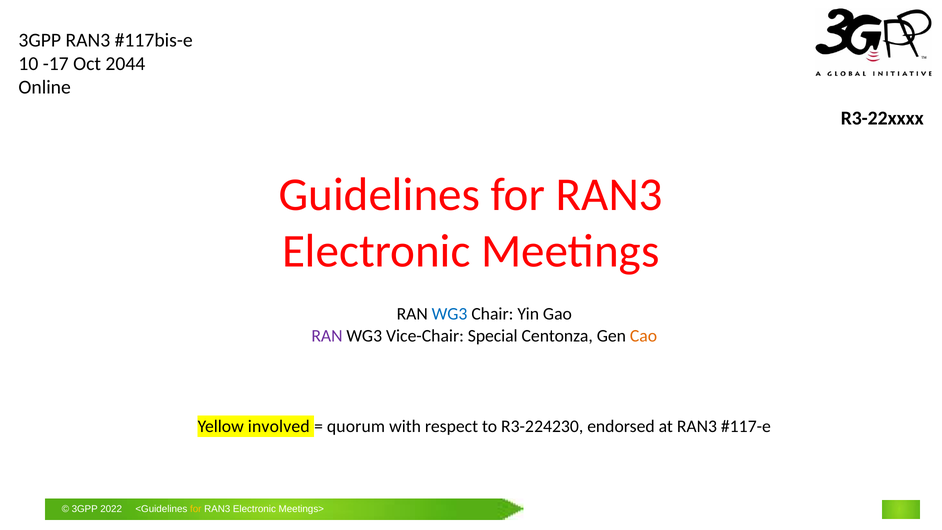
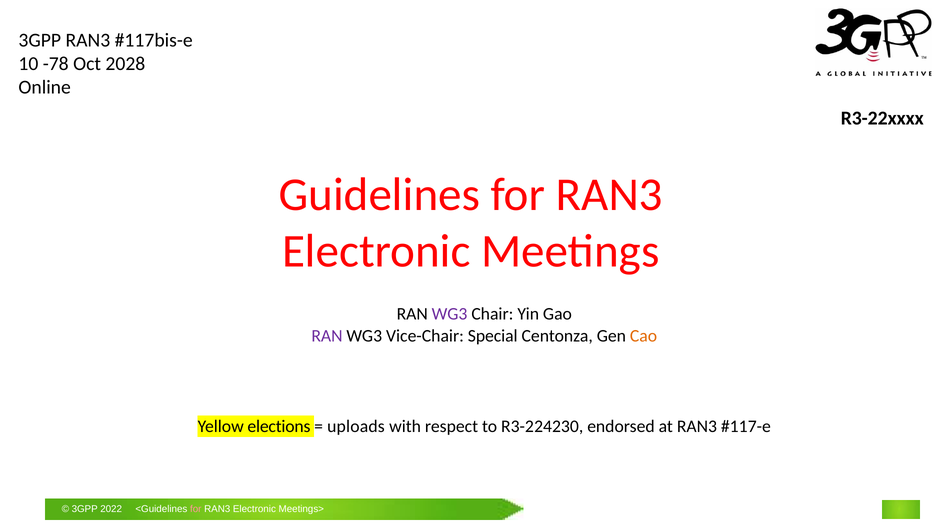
-17: -17 -> -78
2044: 2044 -> 2028
WG3 at (450, 314) colour: blue -> purple
involved: involved -> elections
quorum: quorum -> uploads
for at (196, 509) colour: yellow -> pink
